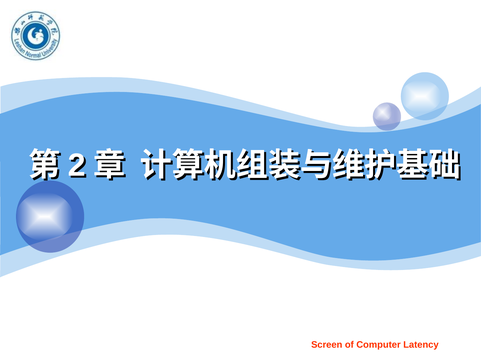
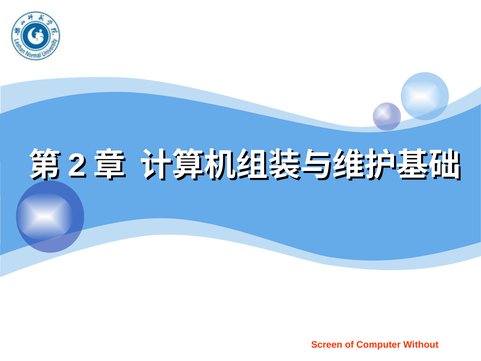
Latency: Latency -> Without
